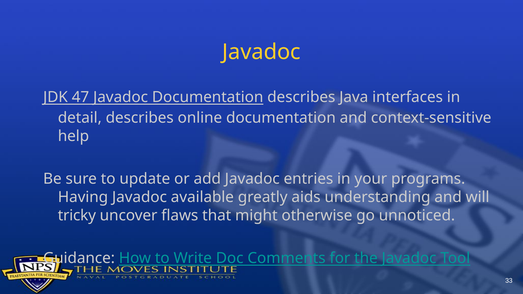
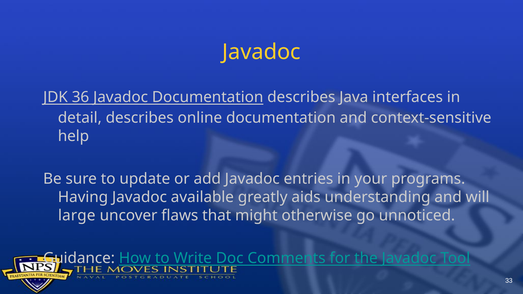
47: 47 -> 36
tricky: tricky -> large
